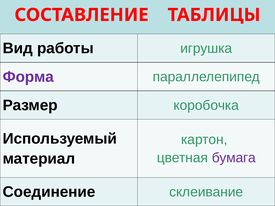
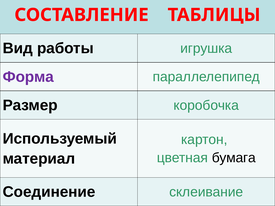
бумага colour: purple -> black
